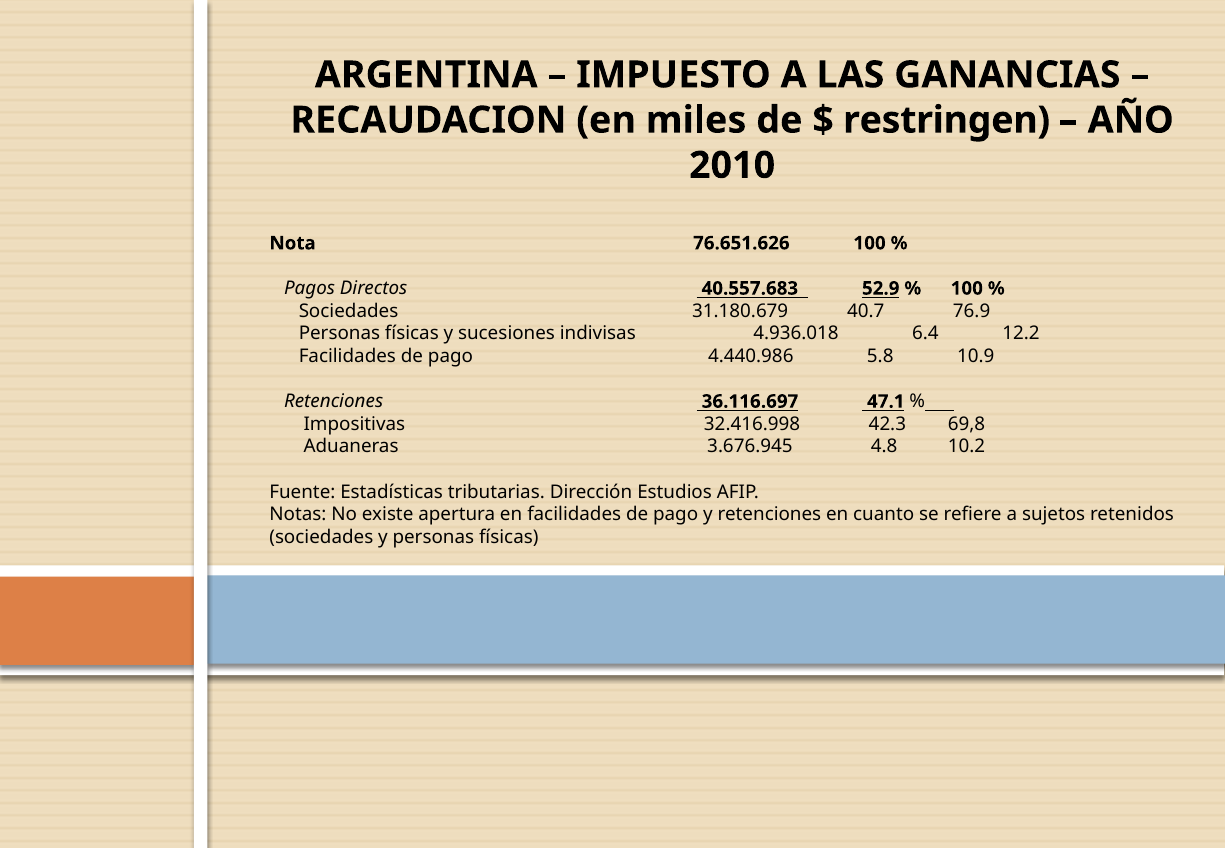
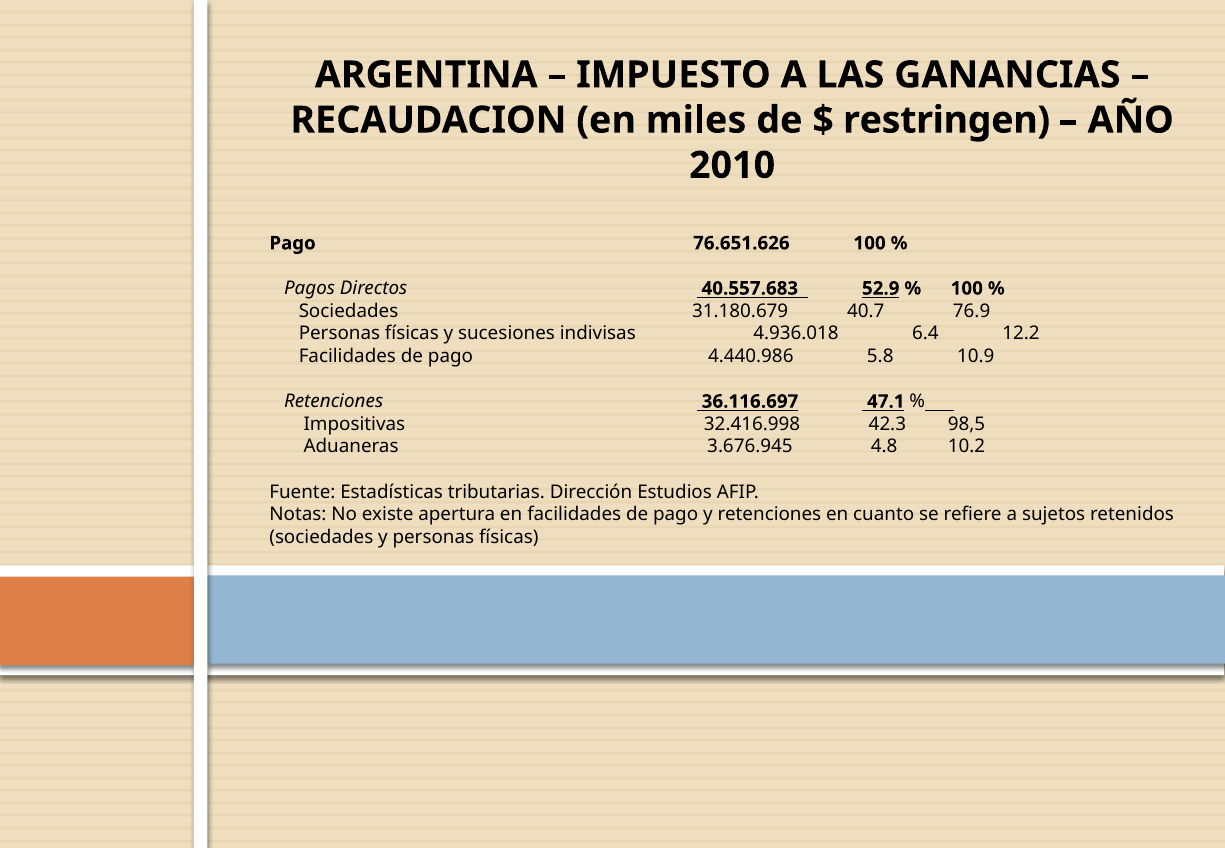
Nota at (293, 243): Nota -> Pago
69,8: 69,8 -> 98,5
